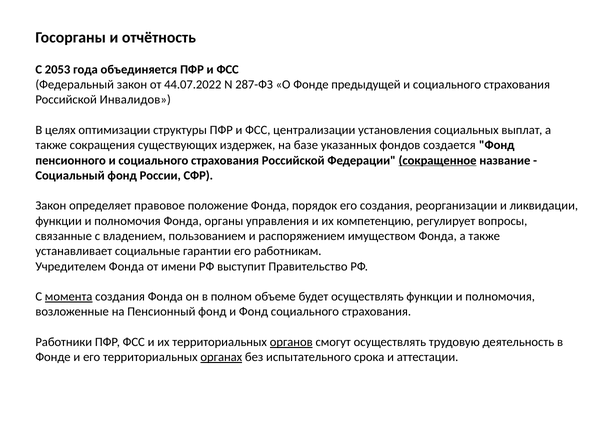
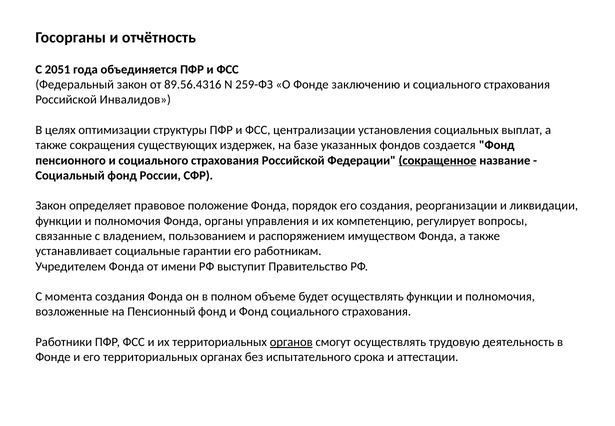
2053: 2053 -> 2051
44.07.2022: 44.07.2022 -> 89.56.4316
287-ФЗ: 287-ФЗ -> 259-ФЗ
предыдущей: предыдущей -> заключению
момента underline: present -> none
органах underline: present -> none
